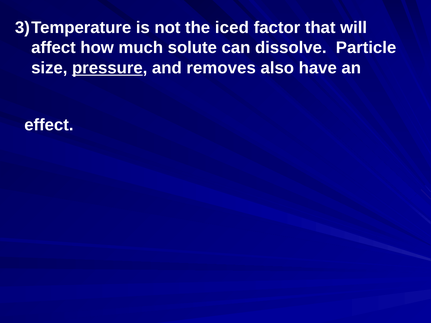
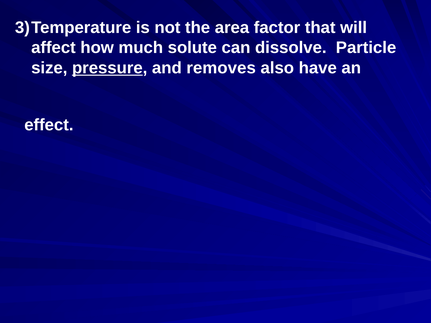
iced: iced -> area
